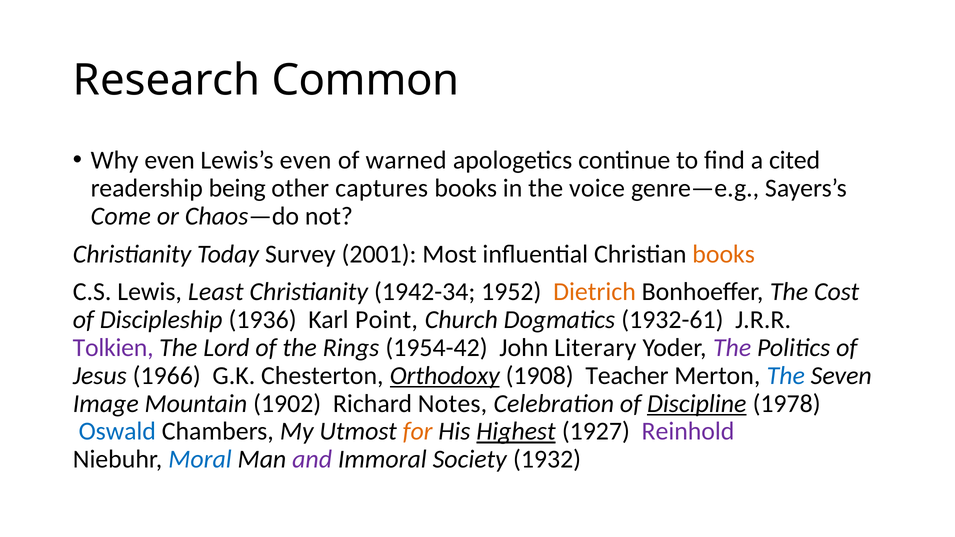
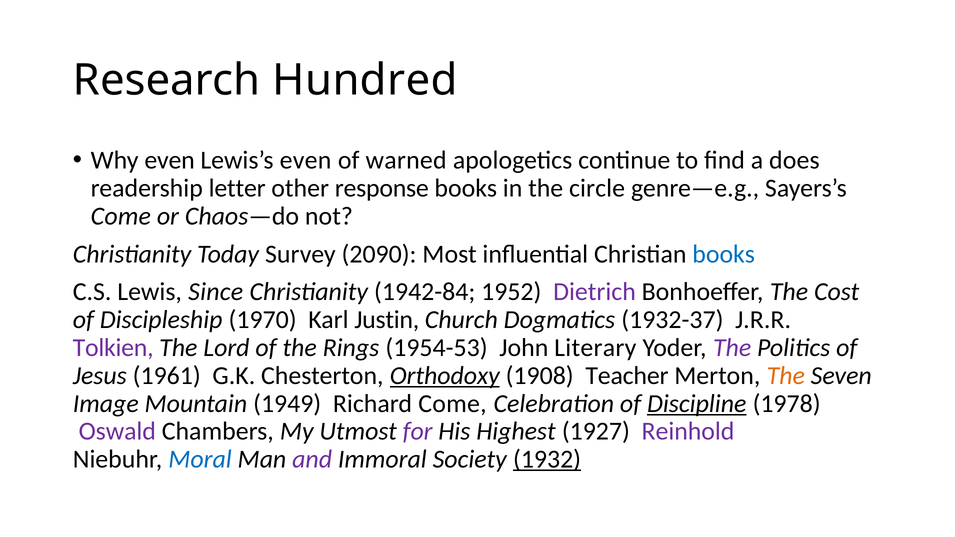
Common: Common -> Hundred
cited: cited -> does
being: being -> letter
captures: captures -> response
voice: voice -> circle
2001: 2001 -> 2090
books at (724, 254) colour: orange -> blue
Least: Least -> Since
1942-34: 1942-34 -> 1942-84
Dietrich colour: orange -> purple
1936: 1936 -> 1970
Point: Point -> Justin
1932-61: 1932-61 -> 1932-37
1954-42: 1954-42 -> 1954-53
1966: 1966 -> 1961
The at (786, 376) colour: blue -> orange
1902: 1902 -> 1949
Richard Notes: Notes -> Come
Oswald colour: blue -> purple
for colour: orange -> purple
Highest underline: present -> none
1932 underline: none -> present
